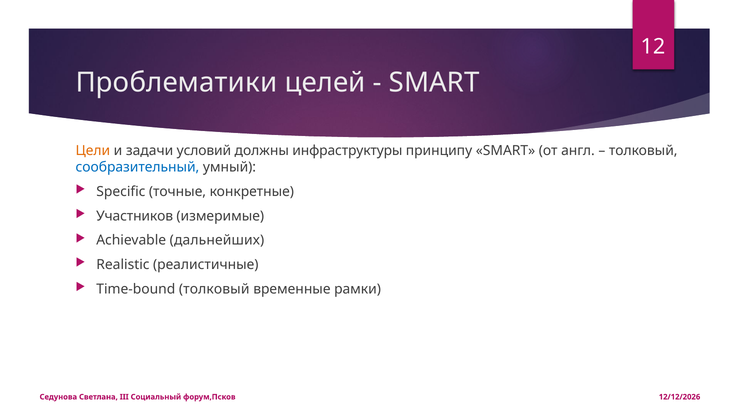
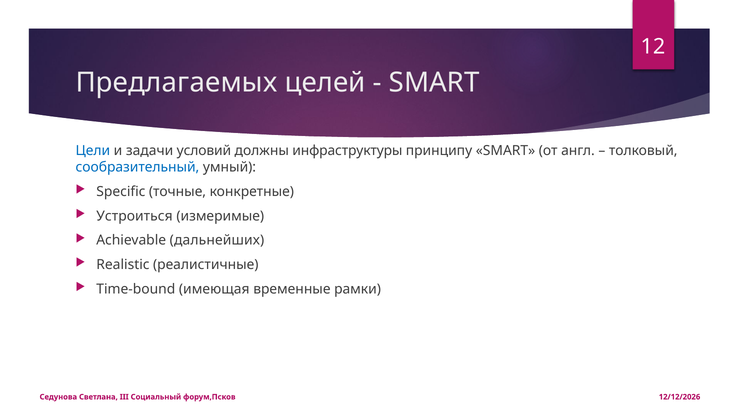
Проблематики: Проблематики -> Предлагаемых
Цели colour: orange -> blue
Участников: Участников -> Устроиться
Time-bound толковый: толковый -> имеющая
